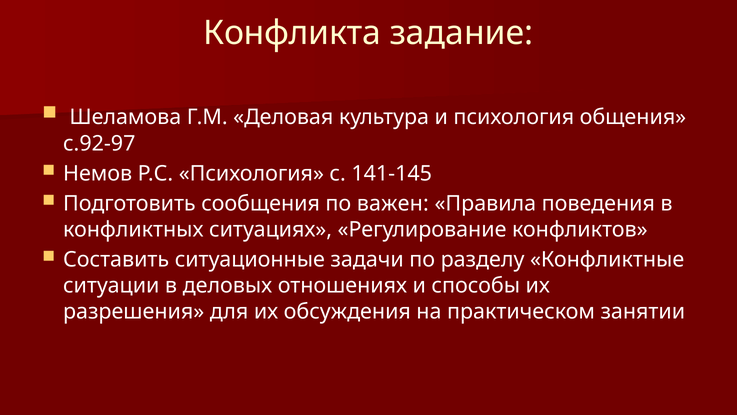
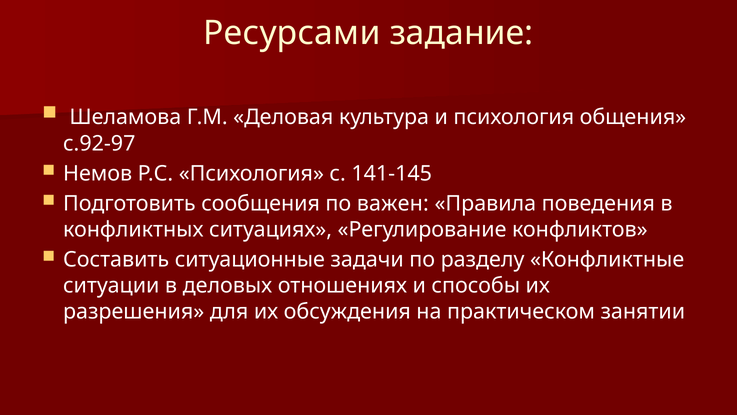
Конфликта: Конфликта -> Ресурсами
